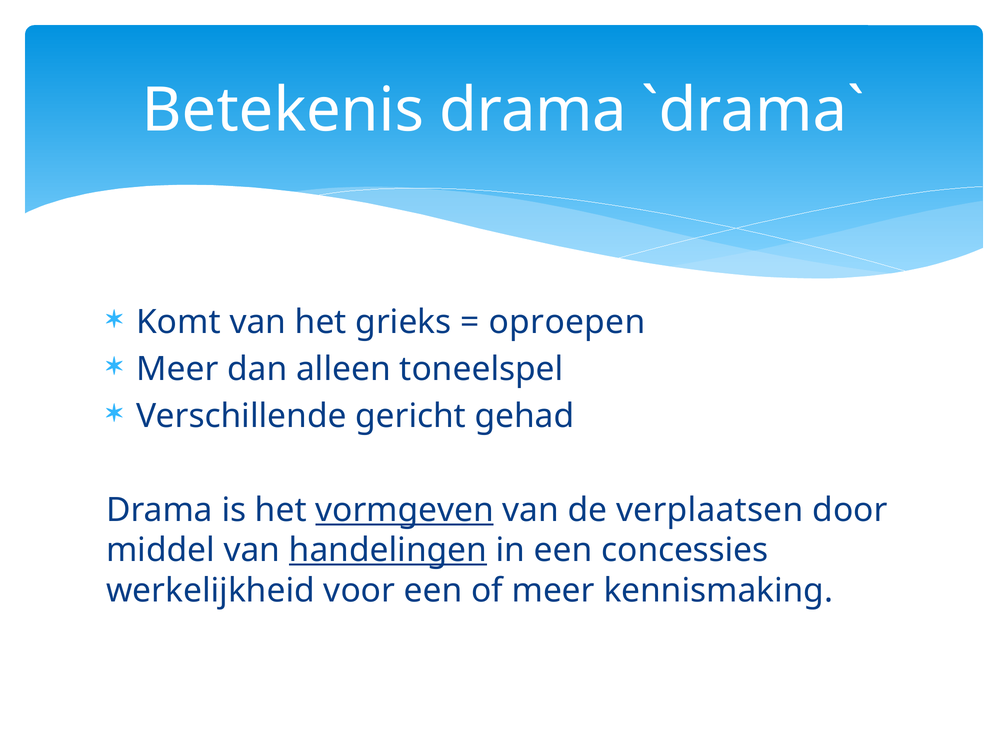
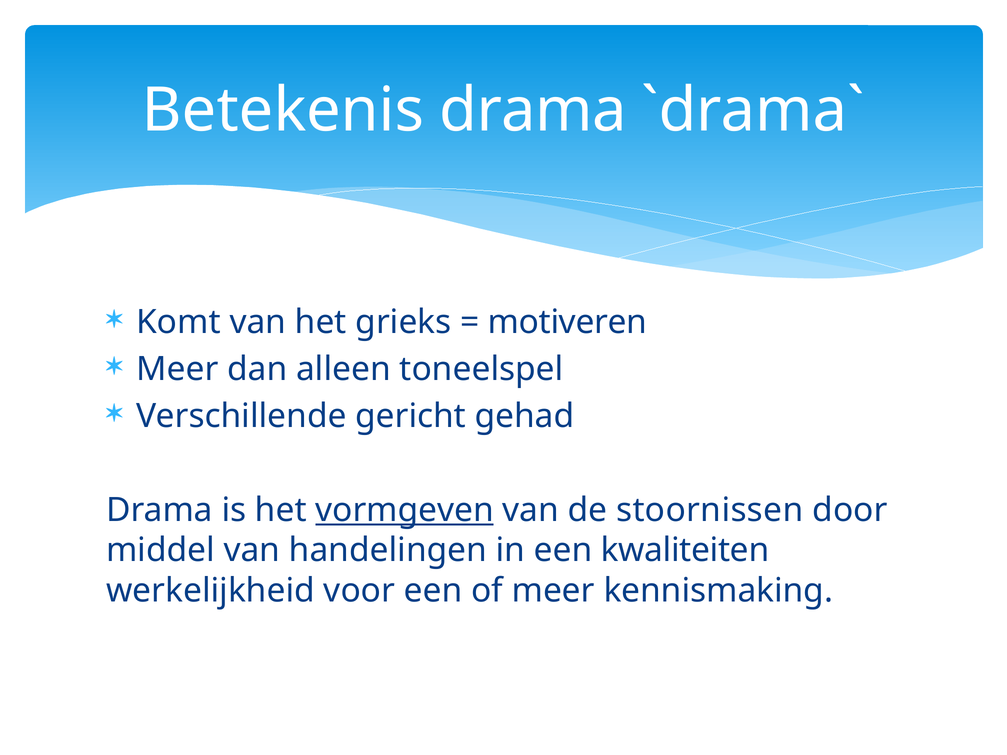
oproepen: oproepen -> motiveren
verplaatsen: verplaatsen -> stoornissen
handelingen underline: present -> none
concessies: concessies -> kwaliteiten
